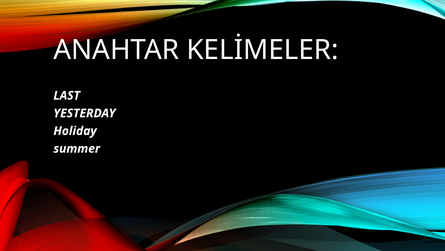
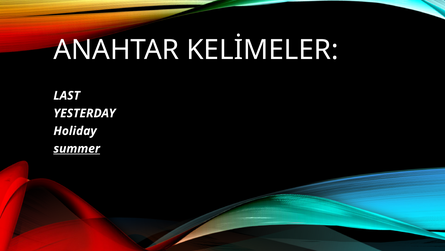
summer underline: none -> present
